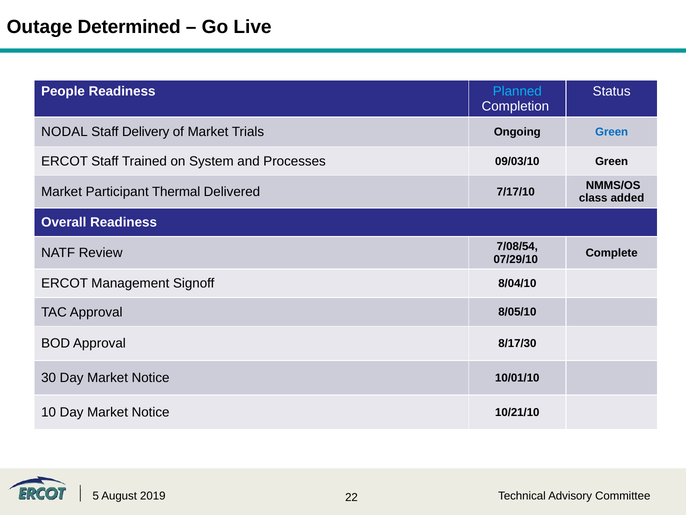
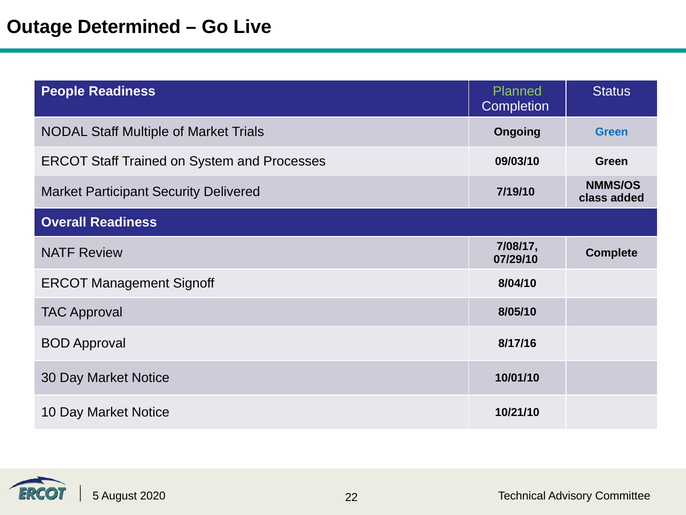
Planned colour: light blue -> light green
Delivery: Delivery -> Multiple
Thermal: Thermal -> Security
7/17/10: 7/17/10 -> 7/19/10
7/08/54: 7/08/54 -> 7/08/17
8/17/30: 8/17/30 -> 8/17/16
2019: 2019 -> 2020
